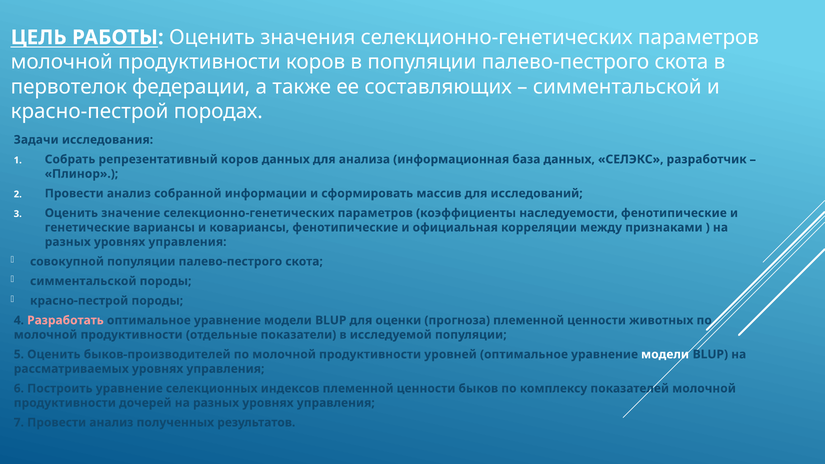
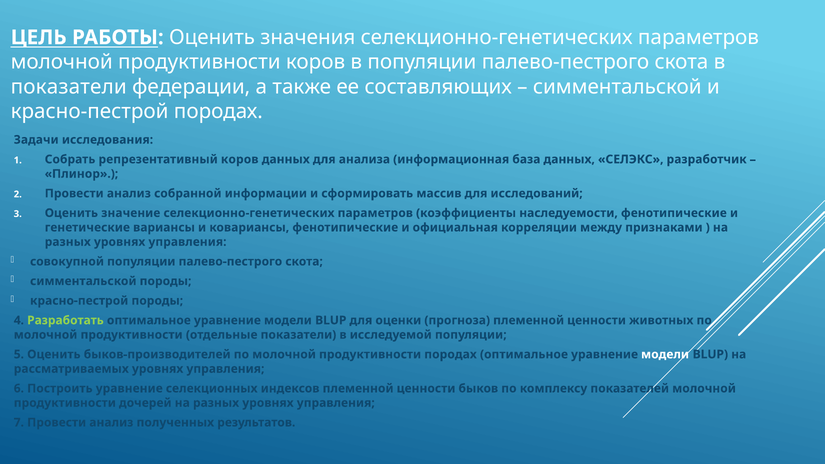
первотелок at (69, 87): первотелок -> показатели
Разработать colour: pink -> light green
продуктивности уровней: уровней -> породах
